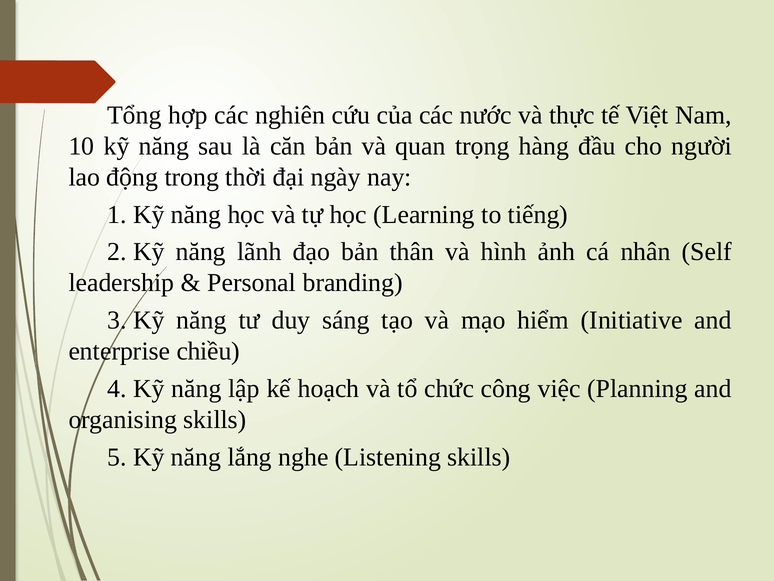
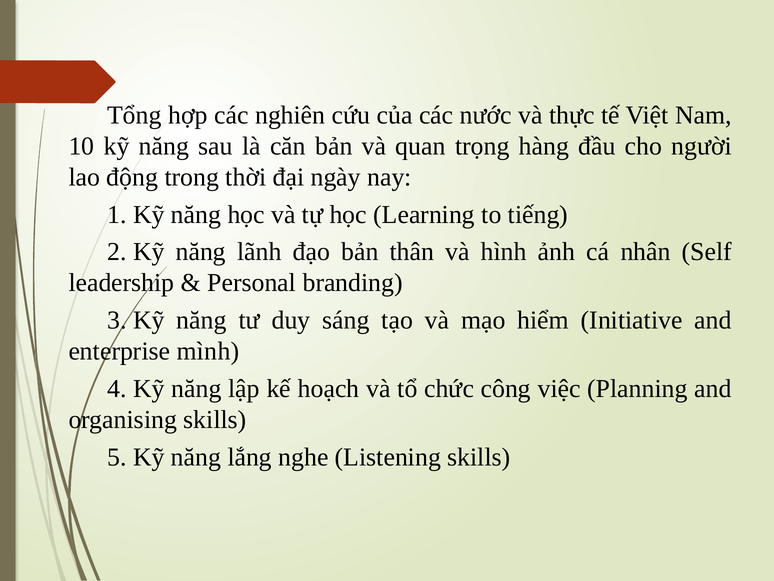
chiều: chiều -> mình
